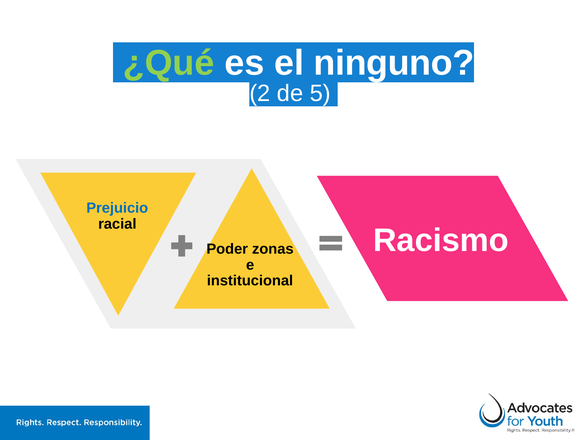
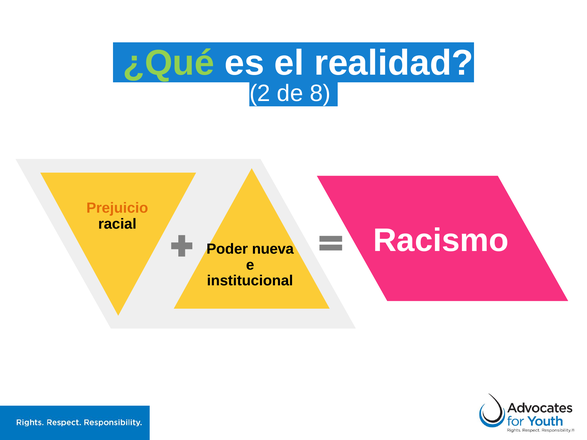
ninguno: ninguno -> realidad
5: 5 -> 8
Prejuicio colour: blue -> orange
zonas: zonas -> nueva
